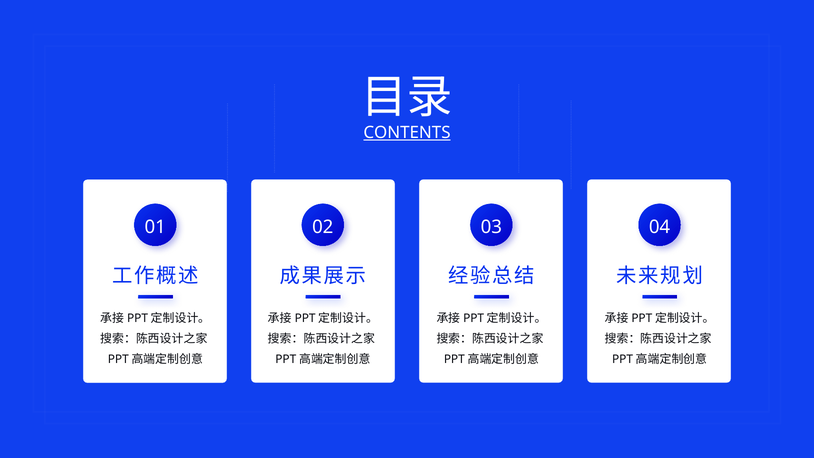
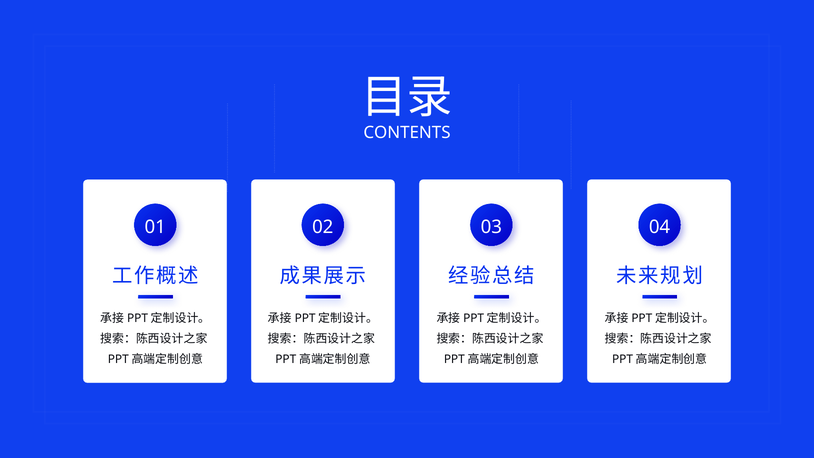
CONTENTS underline: present -> none
